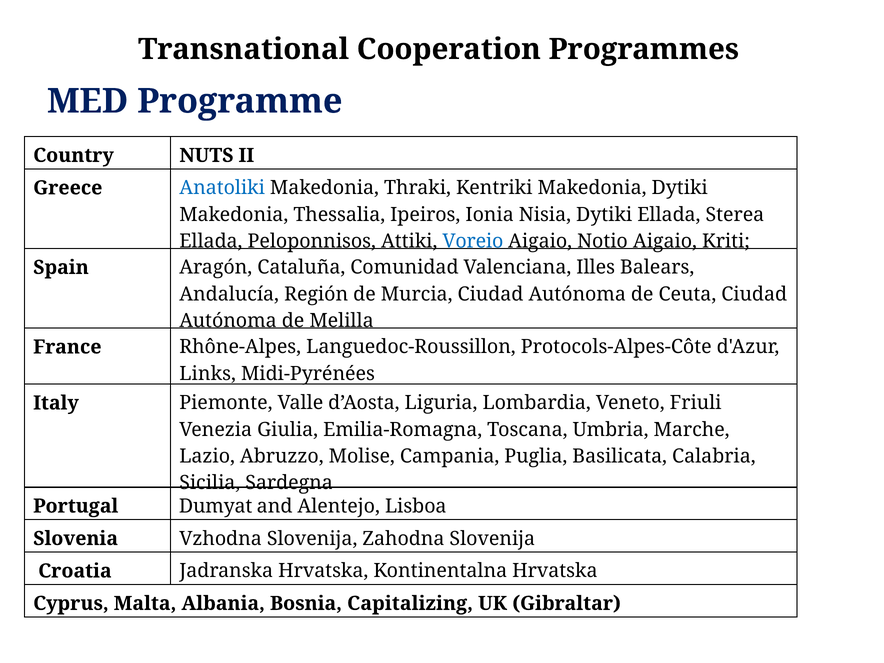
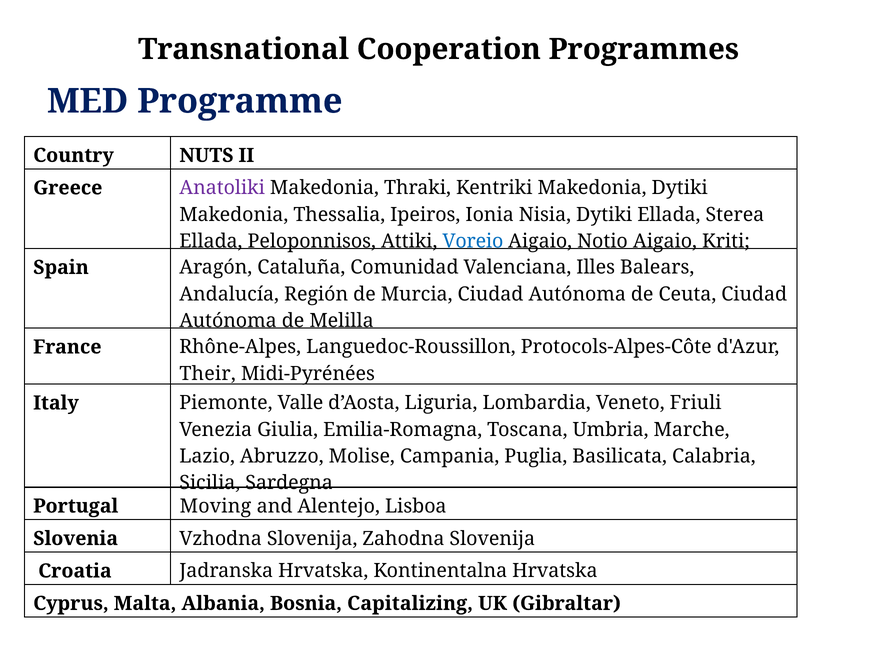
Anatoliki colour: blue -> purple
Links: Links -> Their
Dumyat: Dumyat -> Moving
